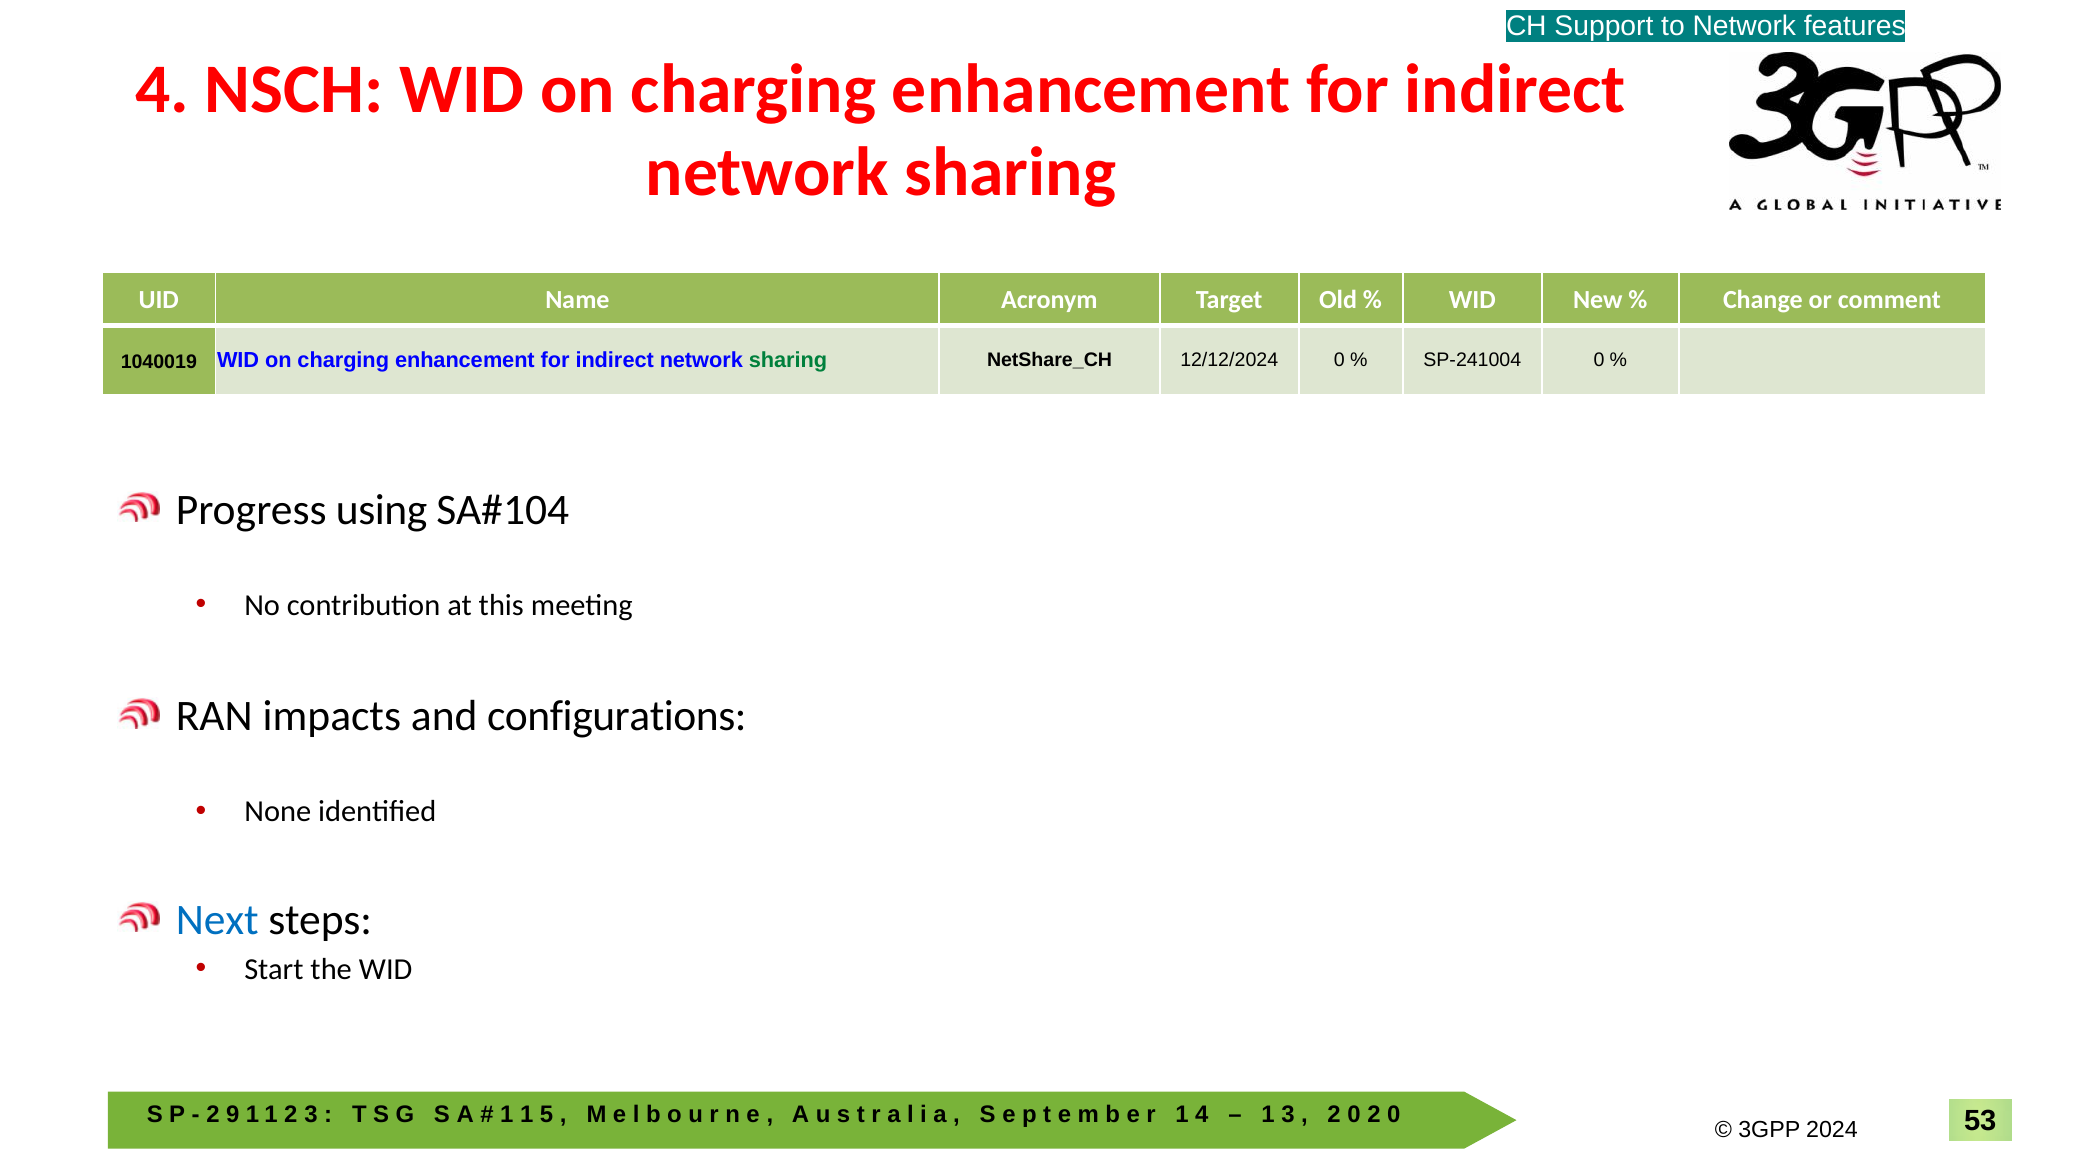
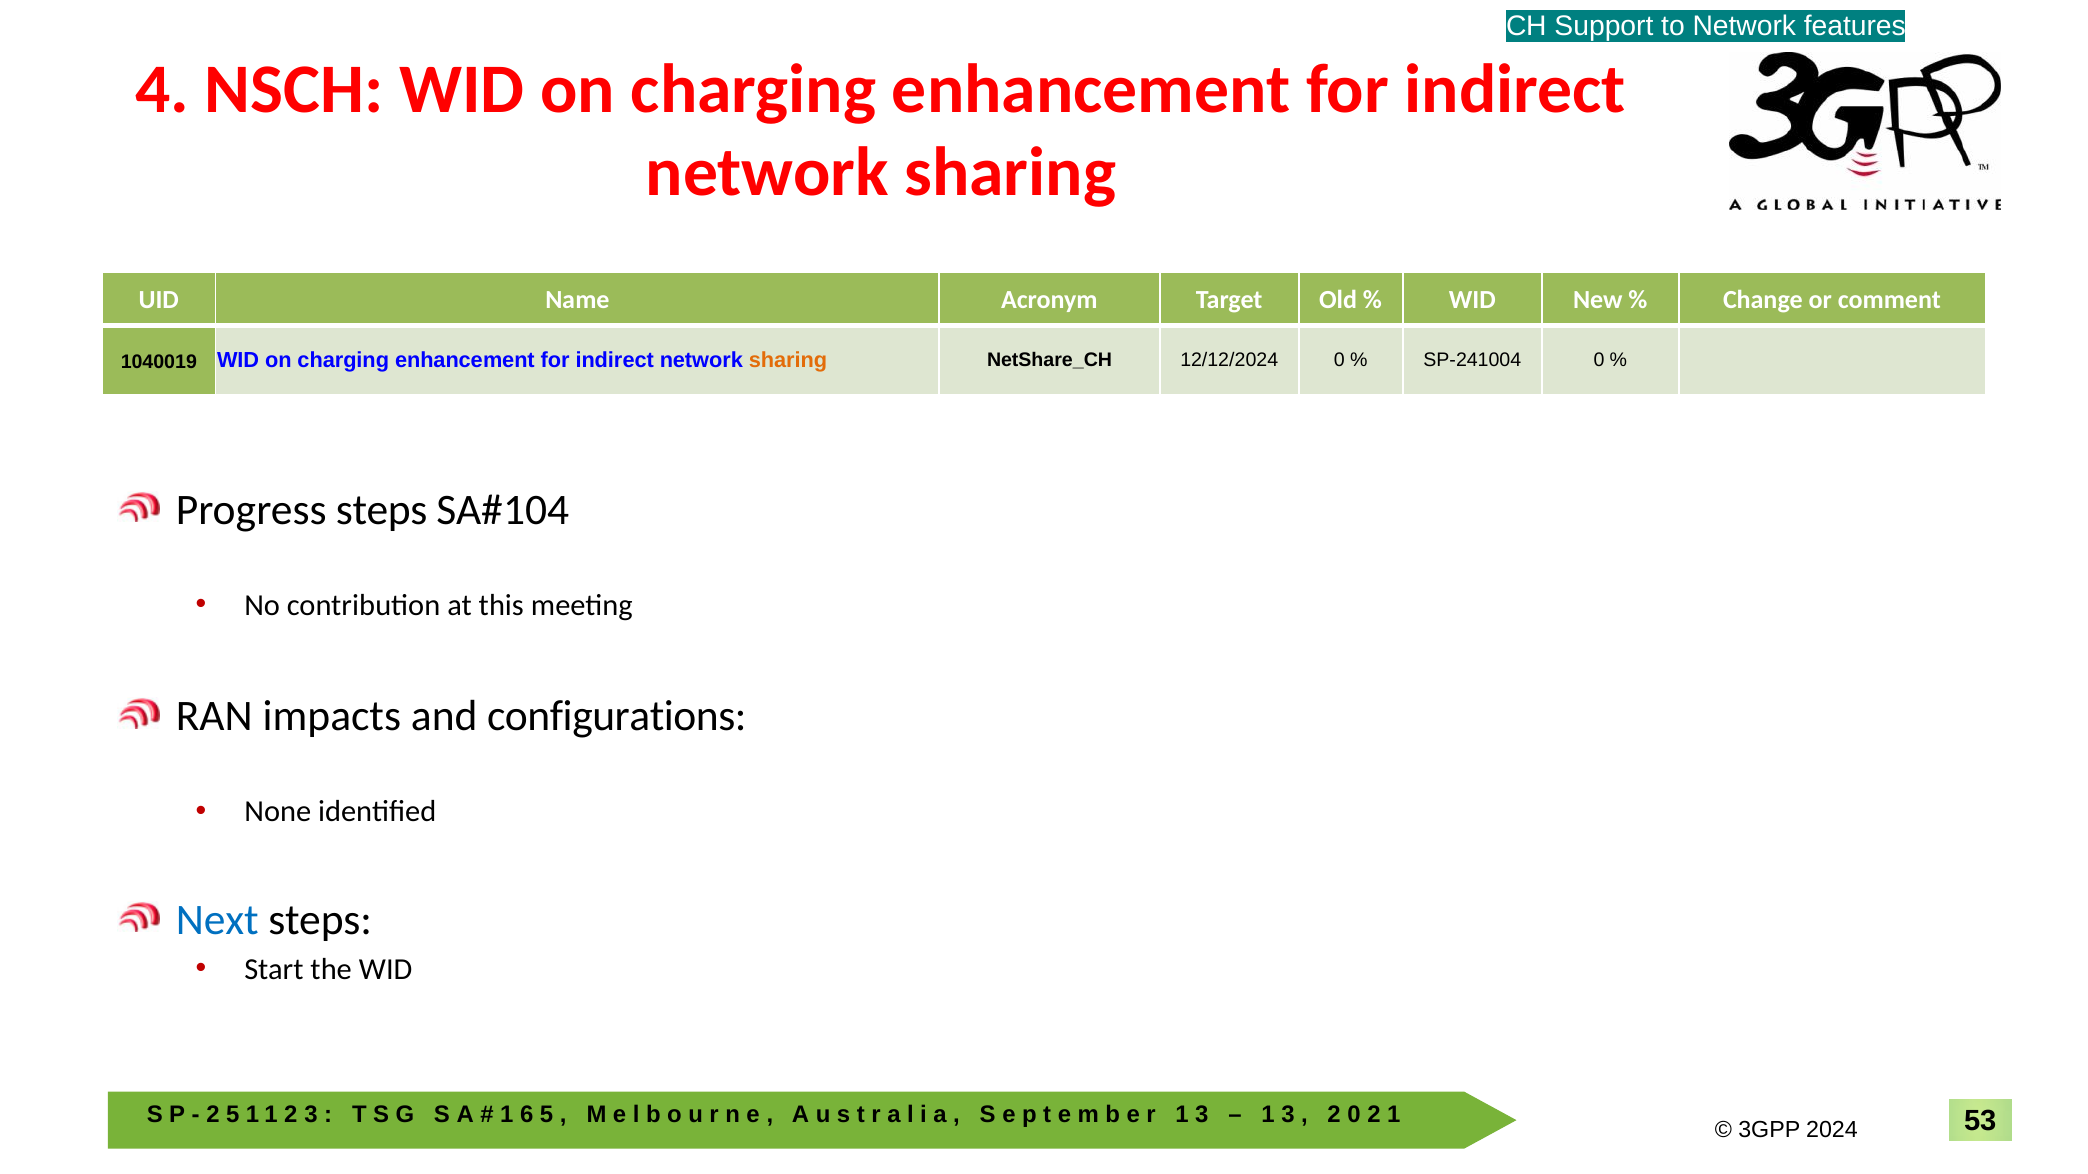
sharing at (788, 361) colour: green -> orange
Progress using: using -> steps
9 at (233, 1115): 9 -> 5
1 at (527, 1115): 1 -> 6
4 at (1202, 1115): 4 -> 3
0 at (1394, 1115): 0 -> 1
